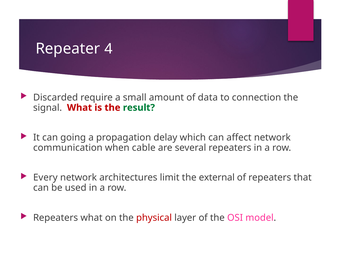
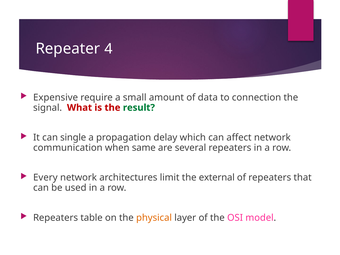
Discarded: Discarded -> Expensive
going: going -> single
cable: cable -> same
Repeaters what: what -> table
physical colour: red -> orange
